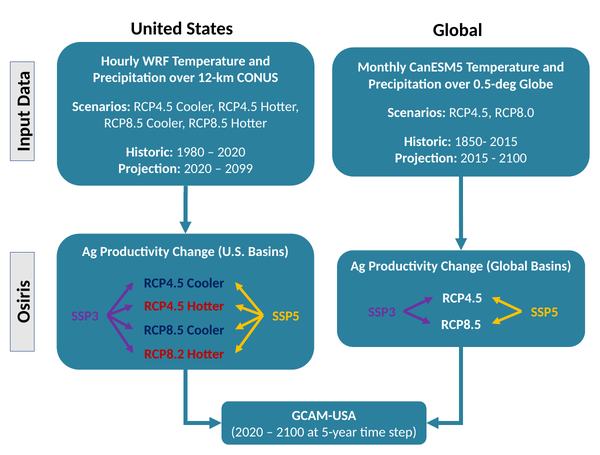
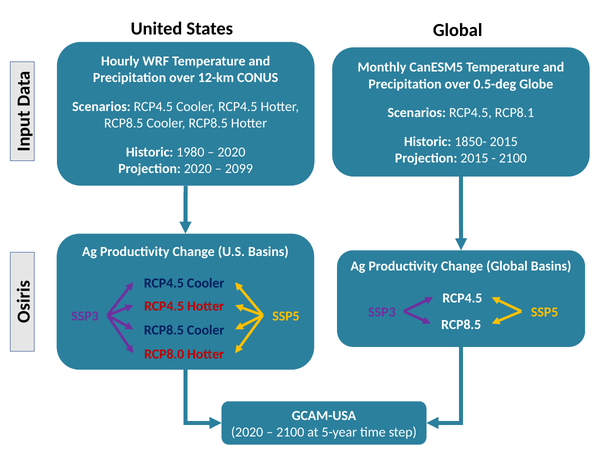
RCP8.0: RCP8.0 -> RCP8.1
RCP8.2: RCP8.2 -> RCP8.0
